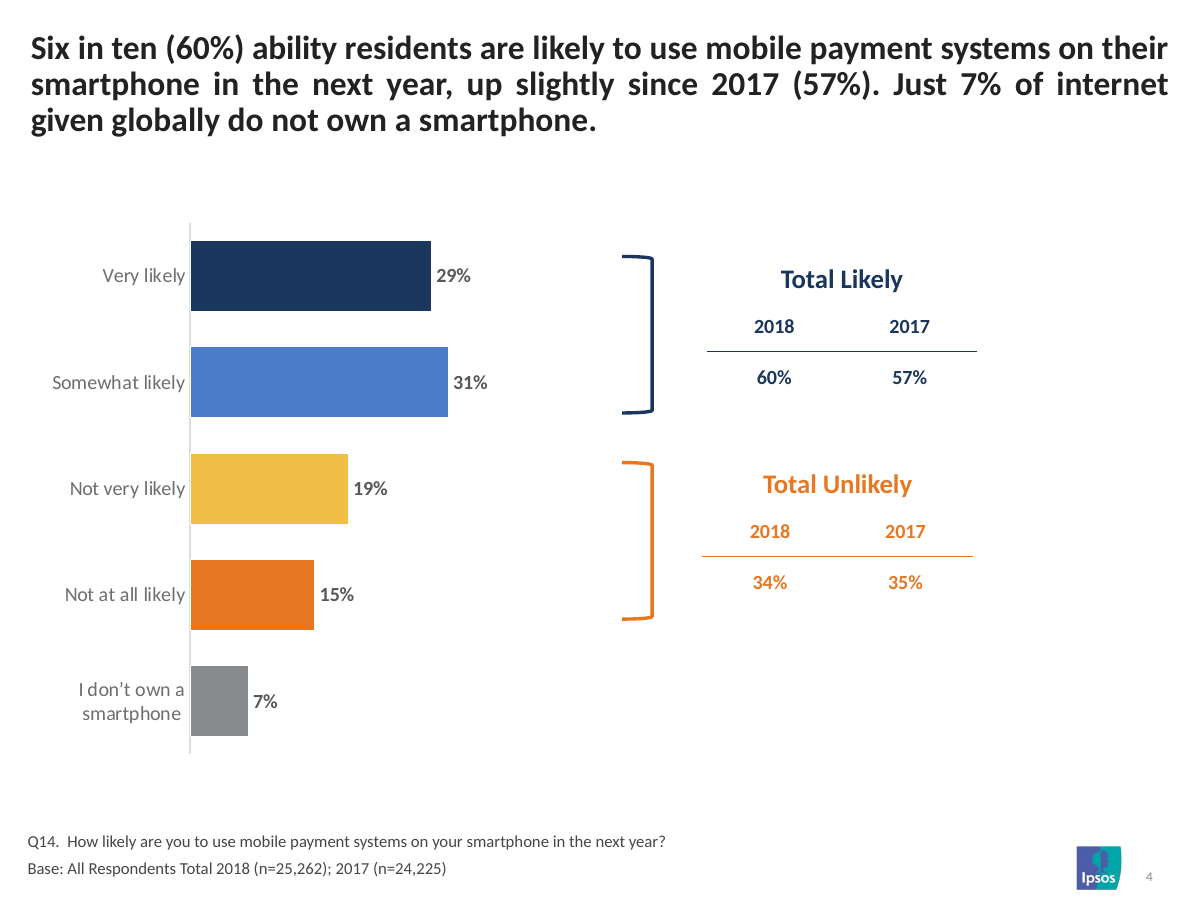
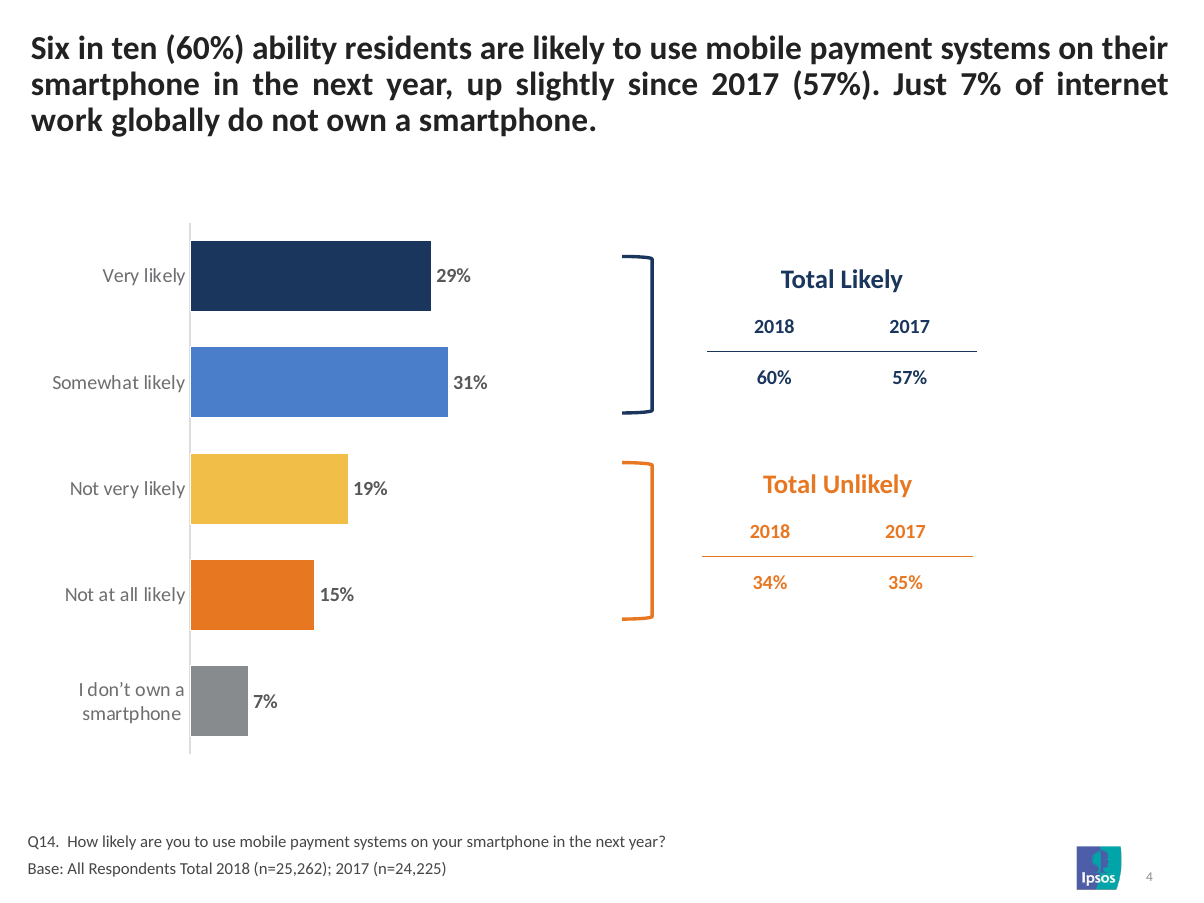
given: given -> work
